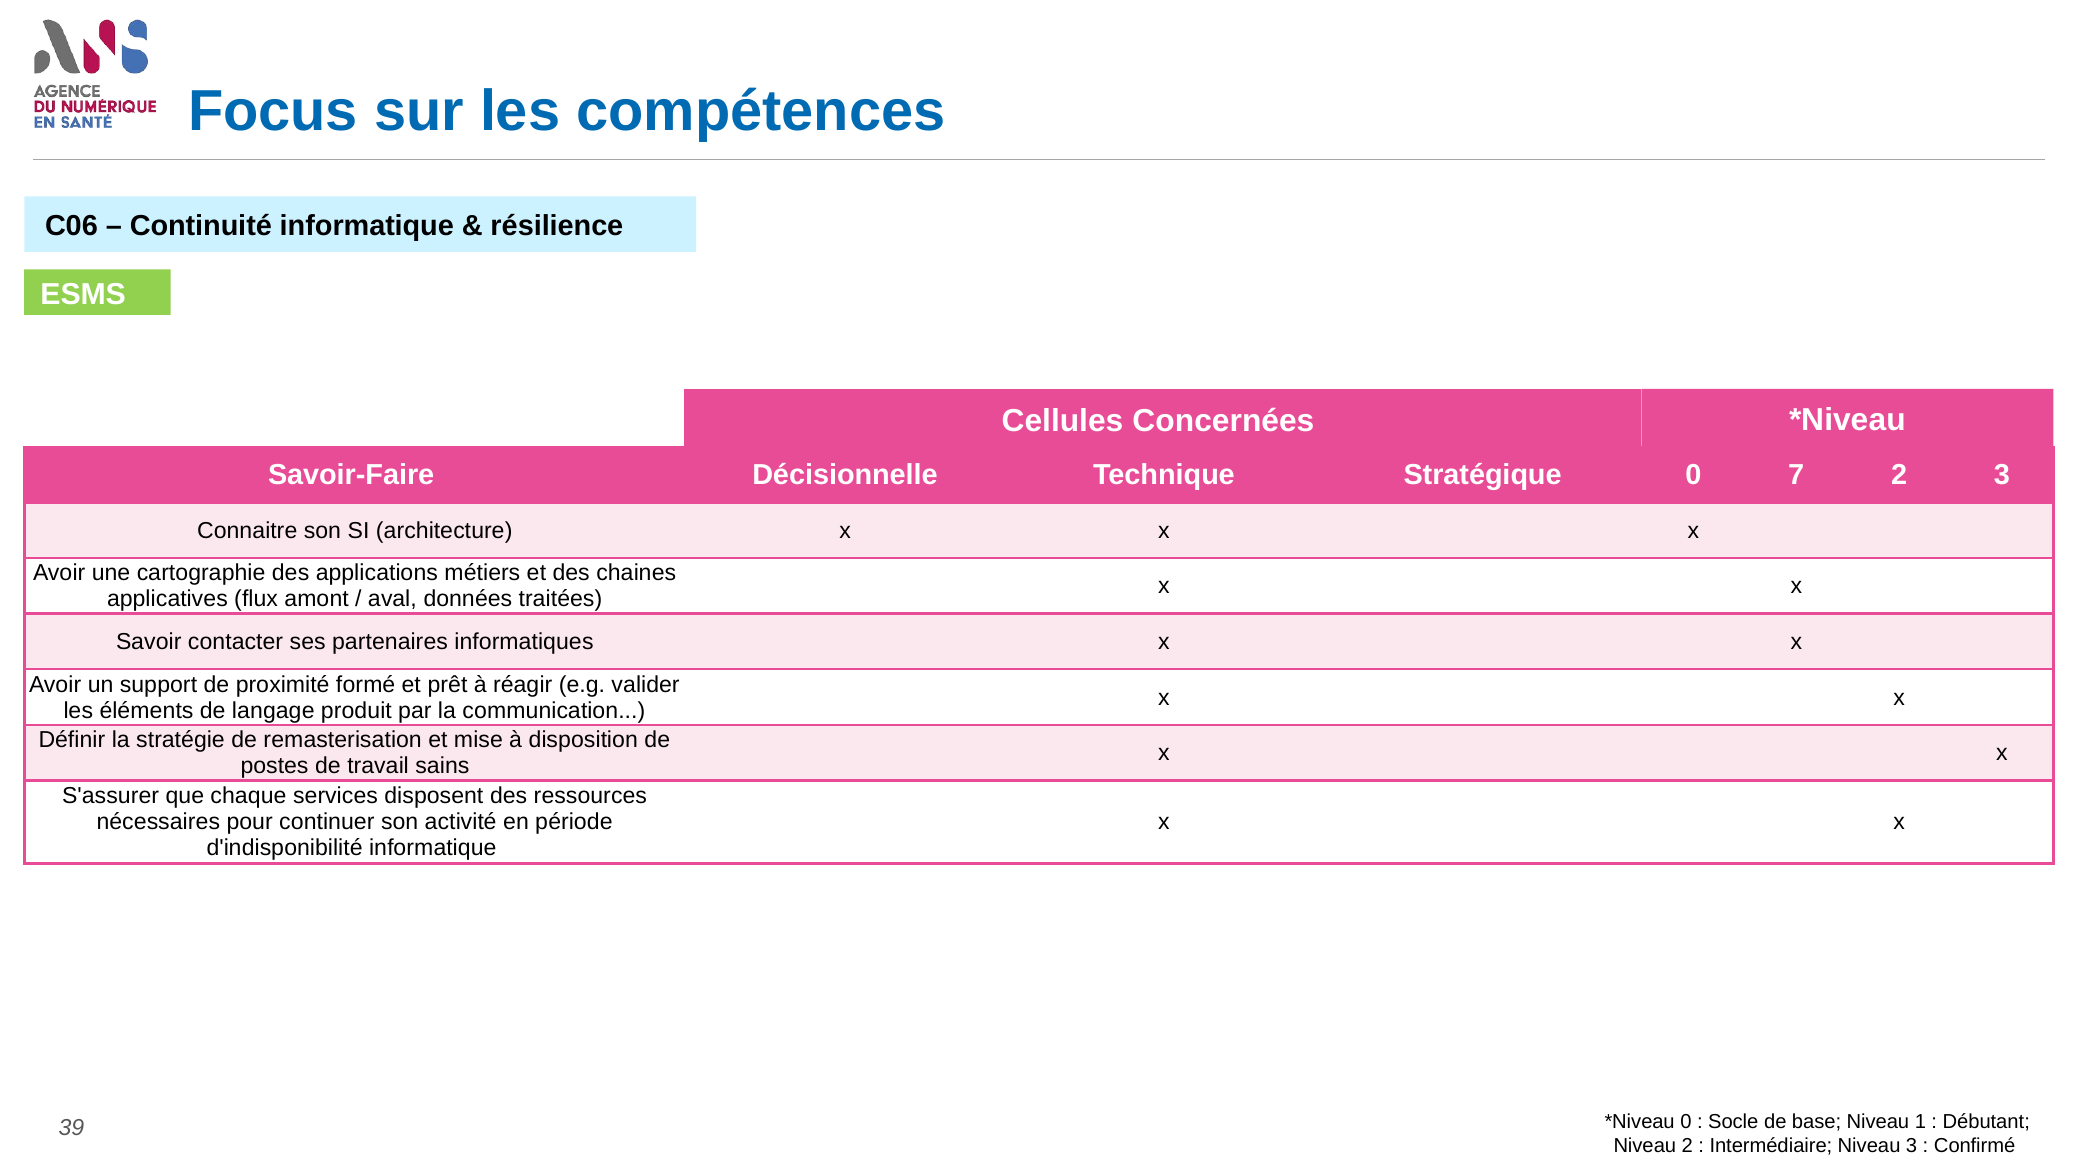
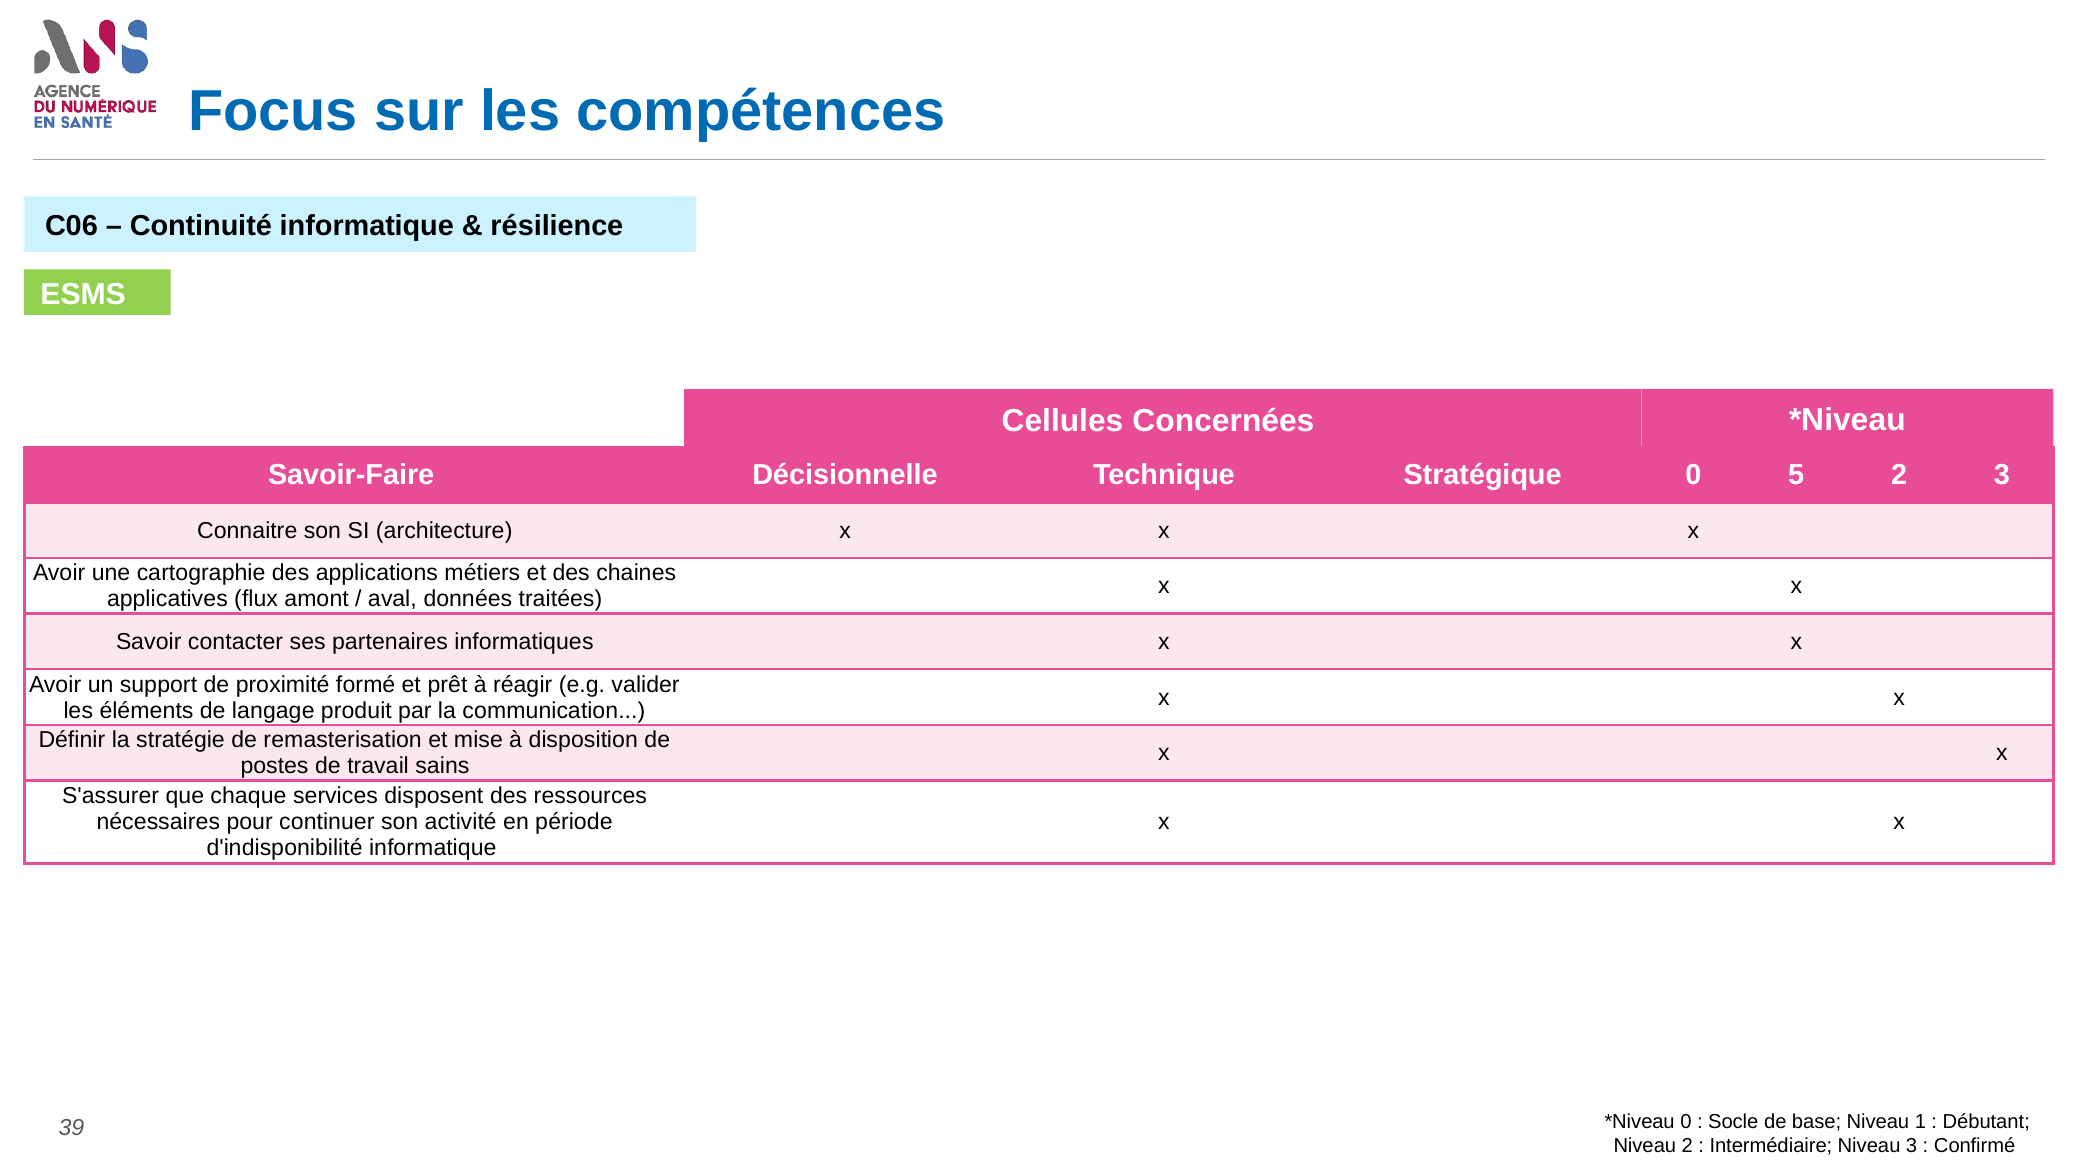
7: 7 -> 5
